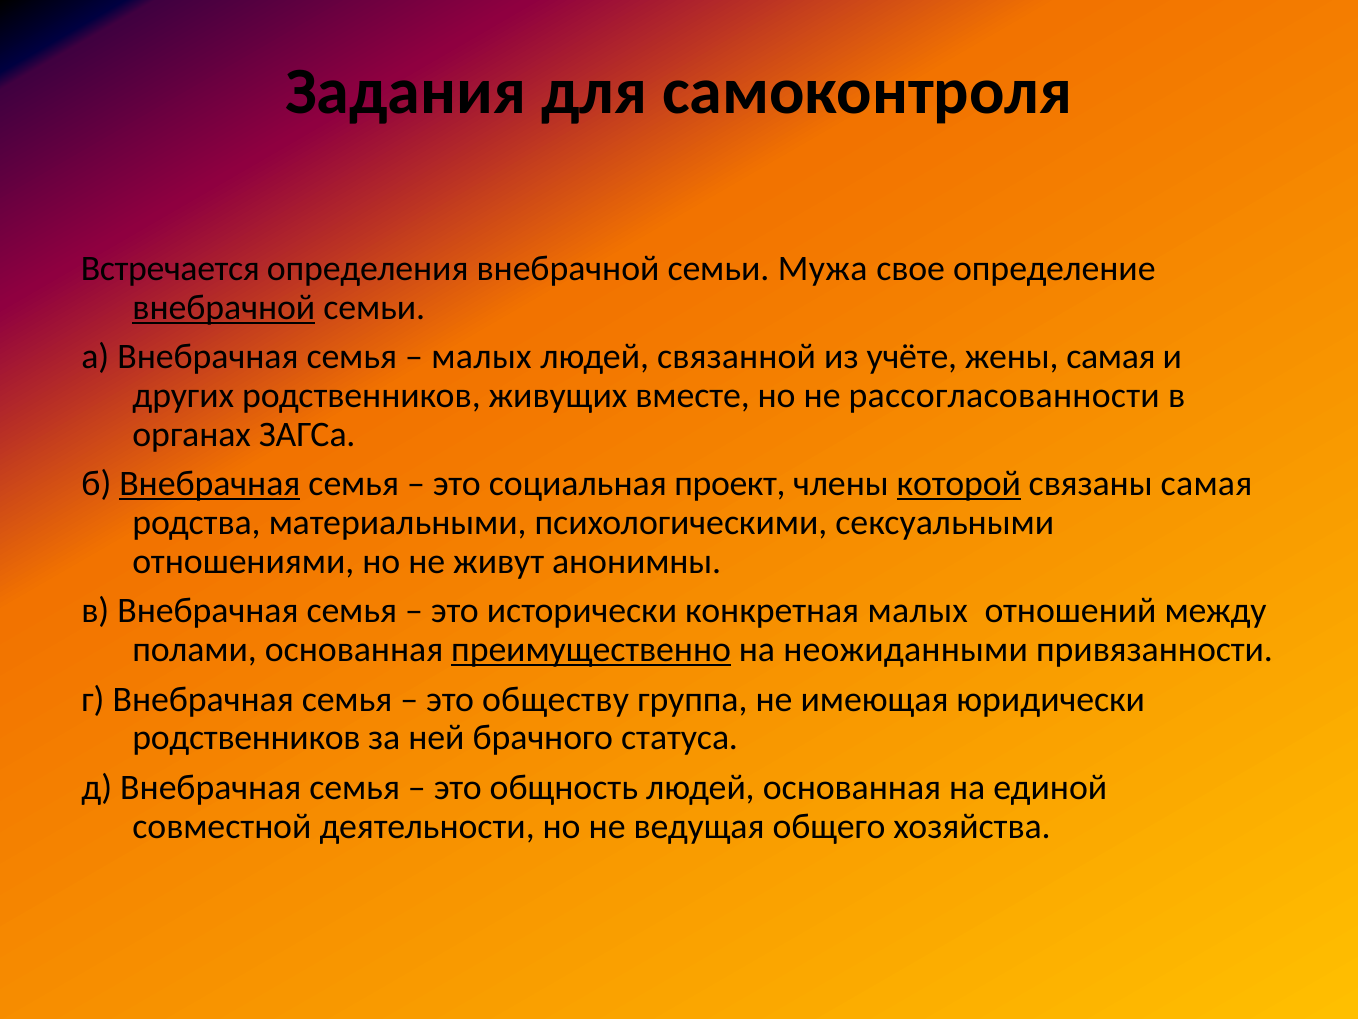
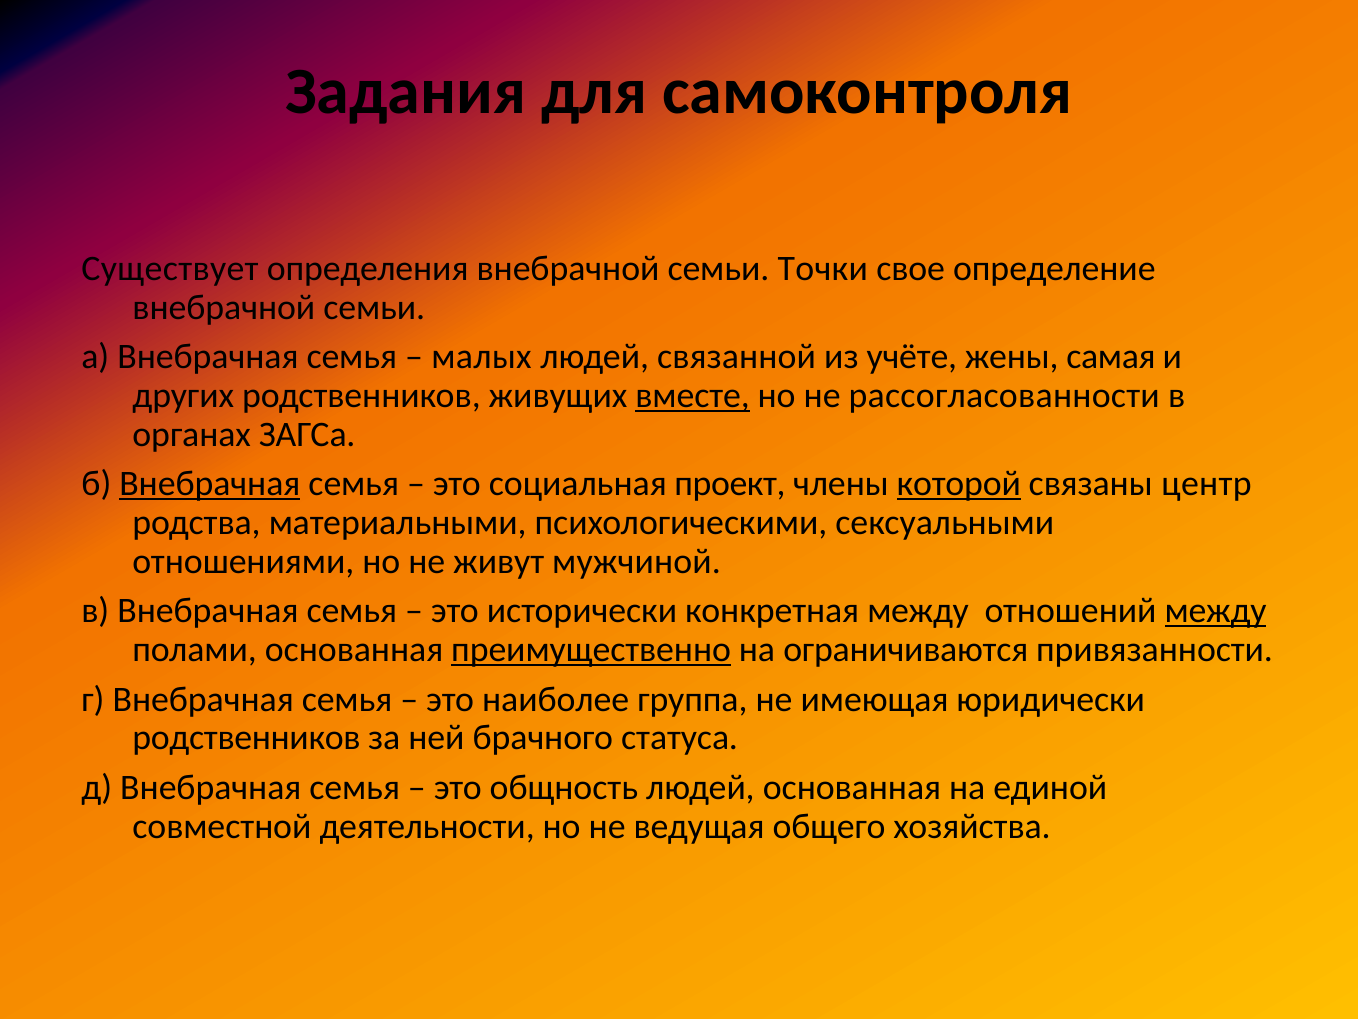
Встречается: Встречается -> Существует
Мужа: Мужа -> Точки
внебрачной at (224, 307) underline: present -> none
вместе underline: none -> present
связаны самая: самая -> центр
анонимны: анонимны -> мужчиной
конкретная малых: малых -> между
между at (1216, 611) underline: none -> present
неожиданными: неожиданными -> ограничиваются
обществу: обществу -> наиболее
